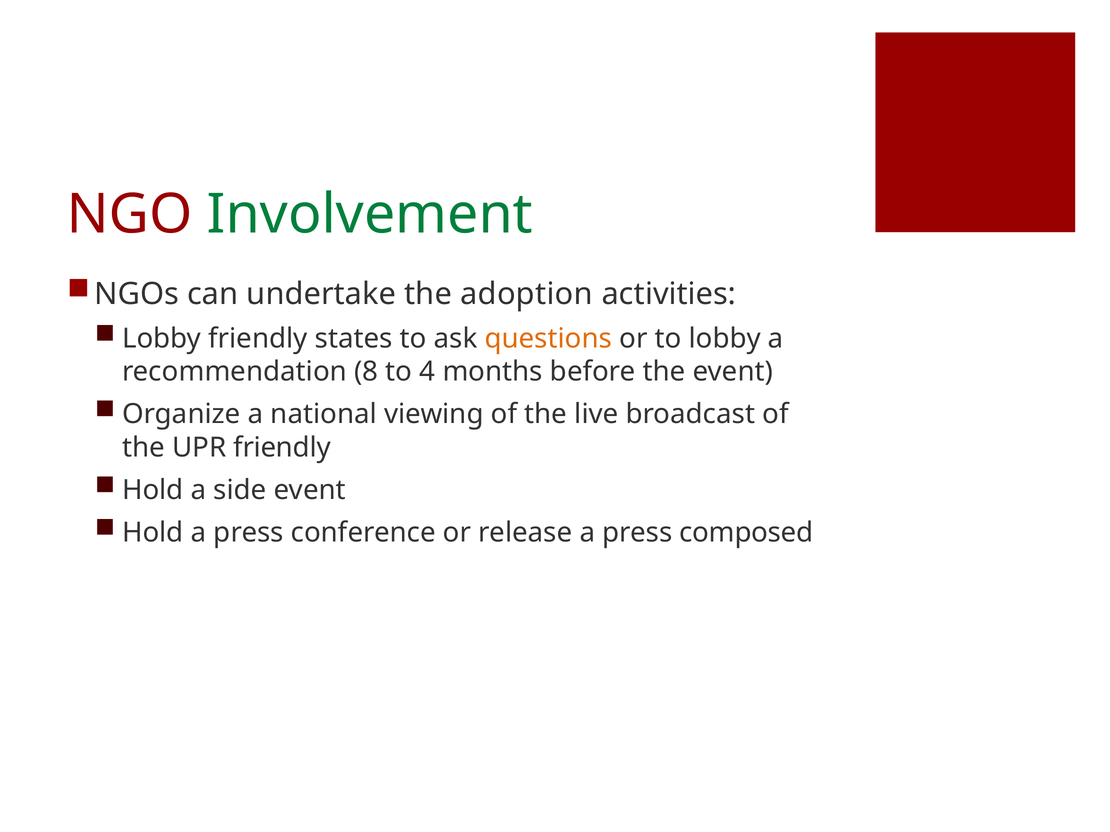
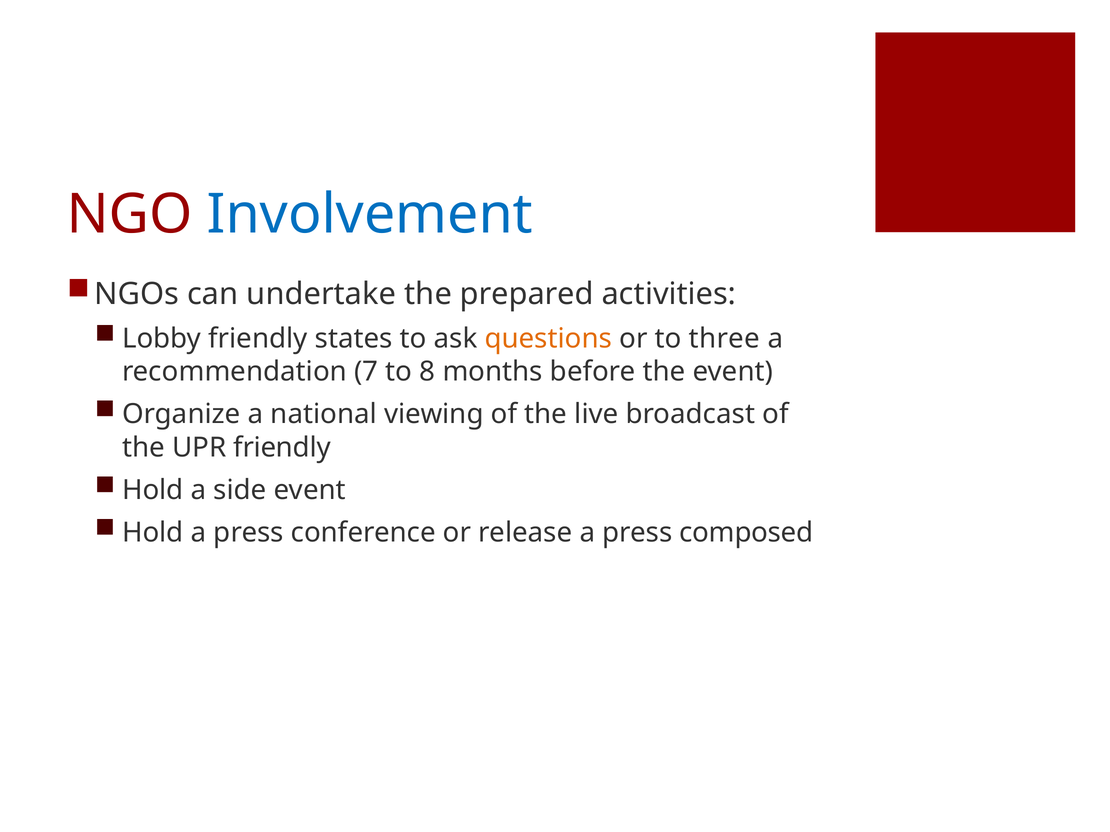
Involvement colour: green -> blue
adoption: adoption -> prepared
to lobby: lobby -> three
8: 8 -> 7
4: 4 -> 8
